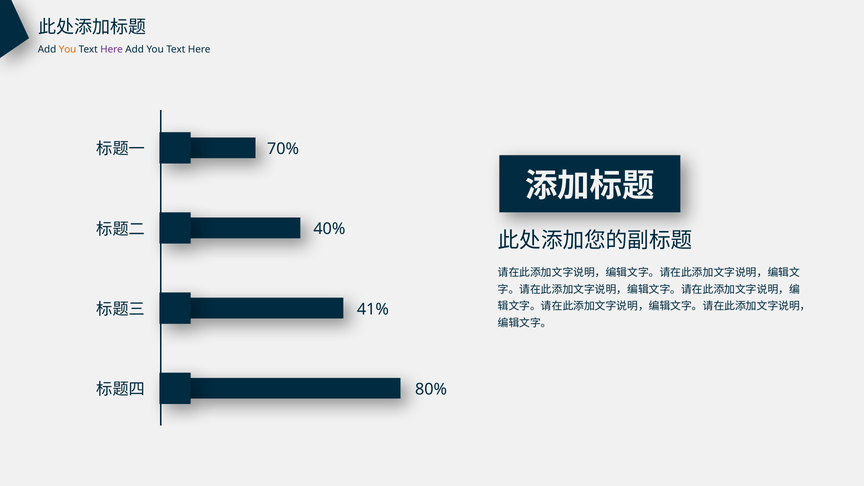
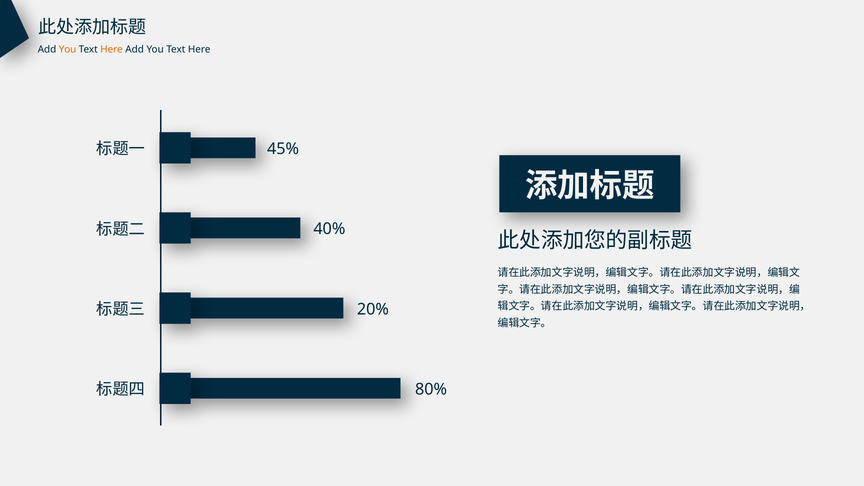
Here at (112, 49) colour: purple -> orange
70%: 70% -> 45%
41%: 41% -> 20%
